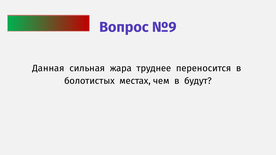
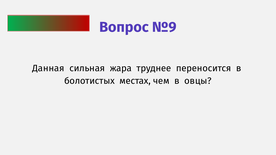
будут: будут -> овцы
